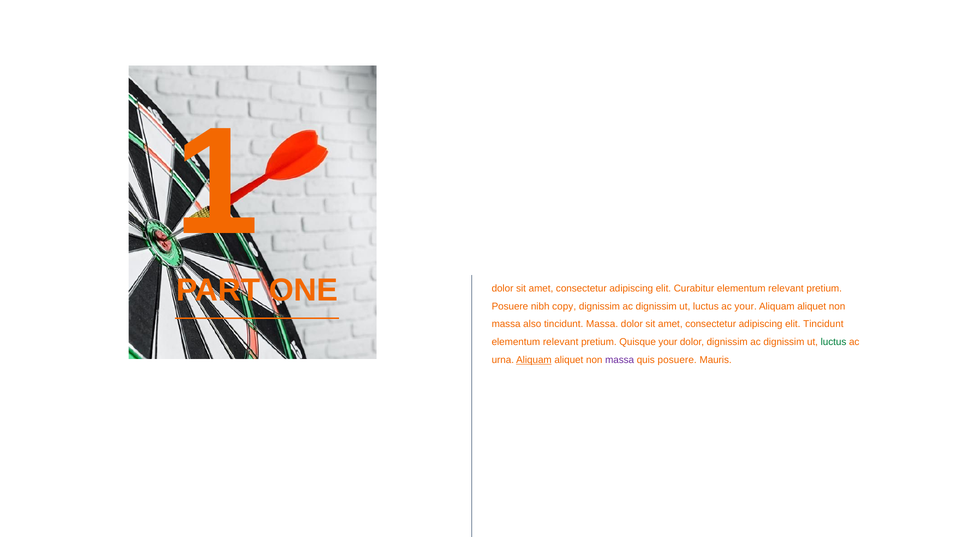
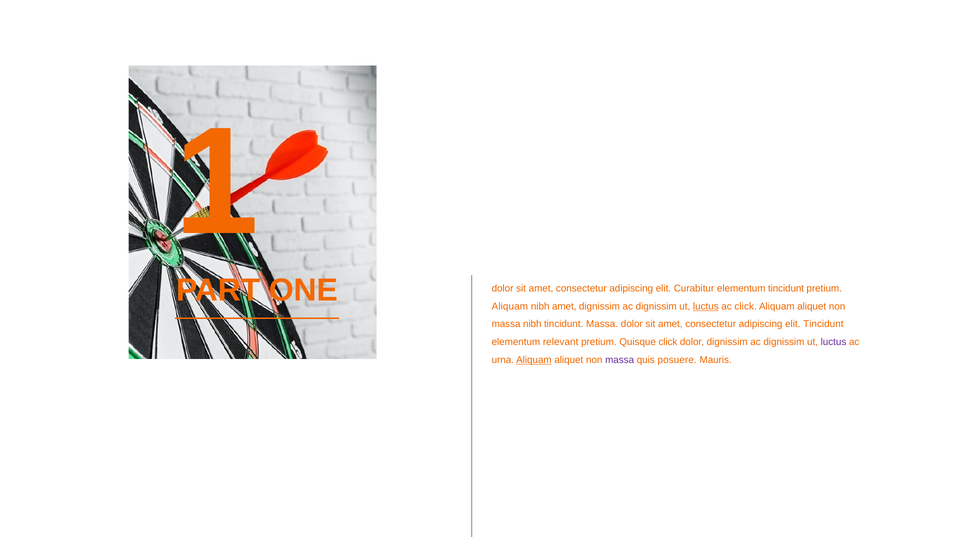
Curabitur elementum relevant: relevant -> tincidunt
Posuere at (510, 306): Posuere -> Aliquam
nibh copy: copy -> amet
luctus at (706, 306) underline: none -> present
ac your: your -> click
massa also: also -> nibh
Quisque your: your -> click
luctus at (833, 342) colour: green -> purple
